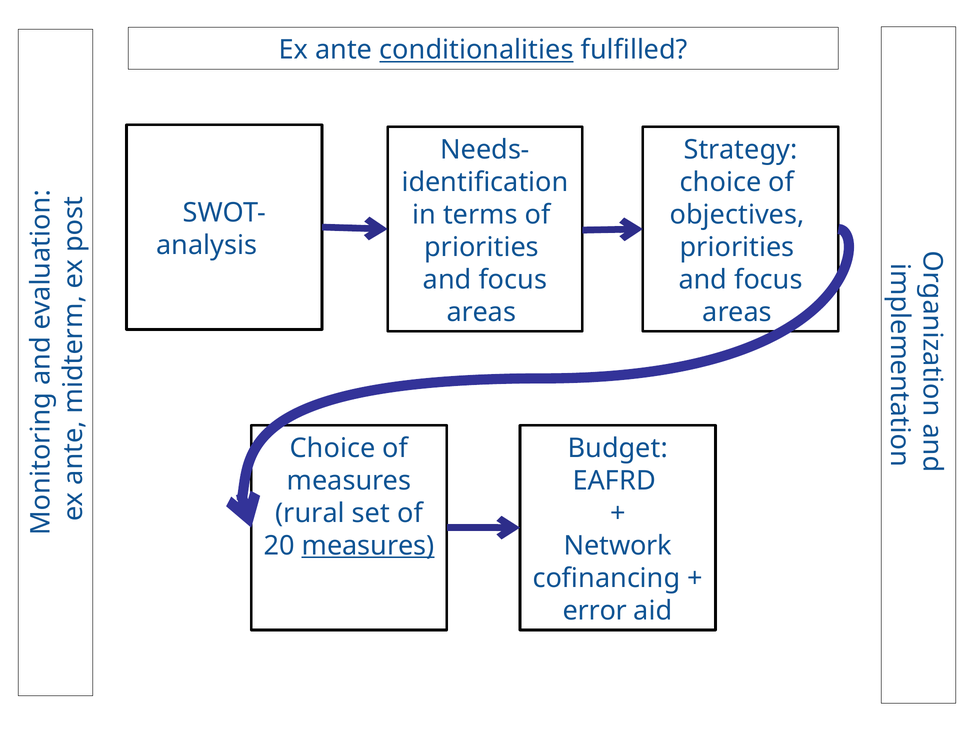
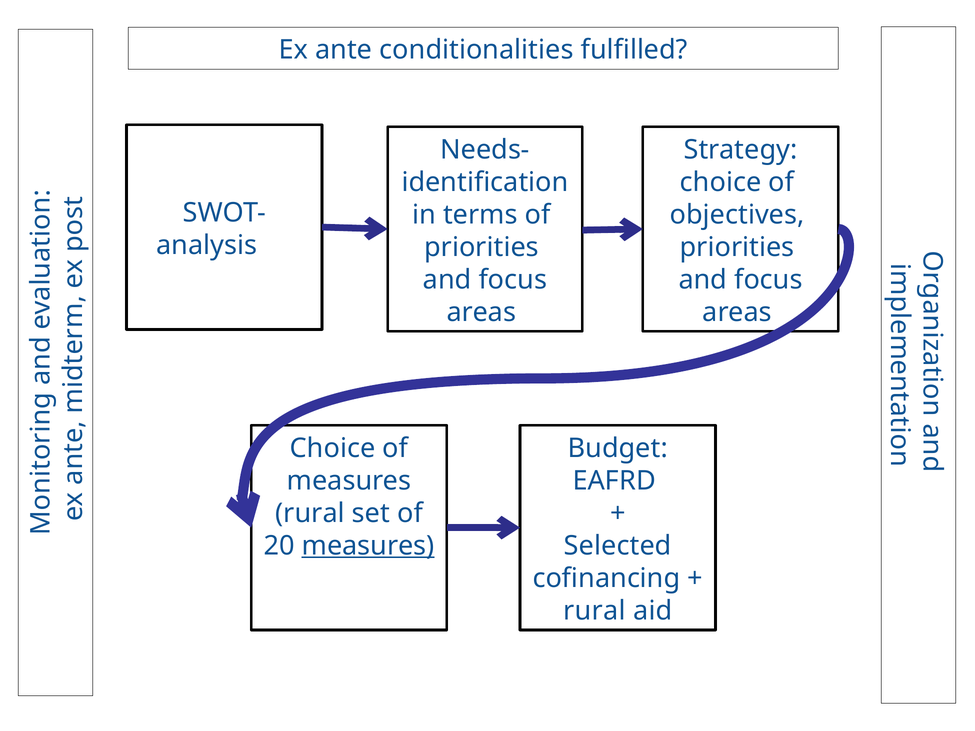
conditionalities underline: present -> none
Network: Network -> Selected
error at (595, 611): error -> rural
